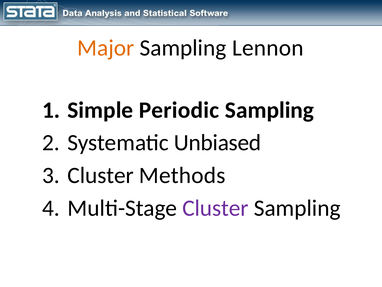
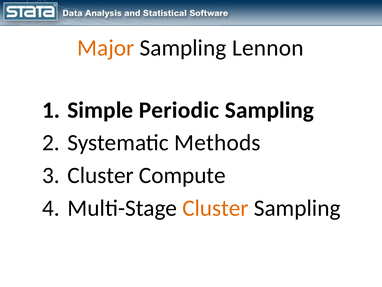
Unbiased: Unbiased -> Methods
Methods: Methods -> Compute
Cluster at (215, 208) colour: purple -> orange
